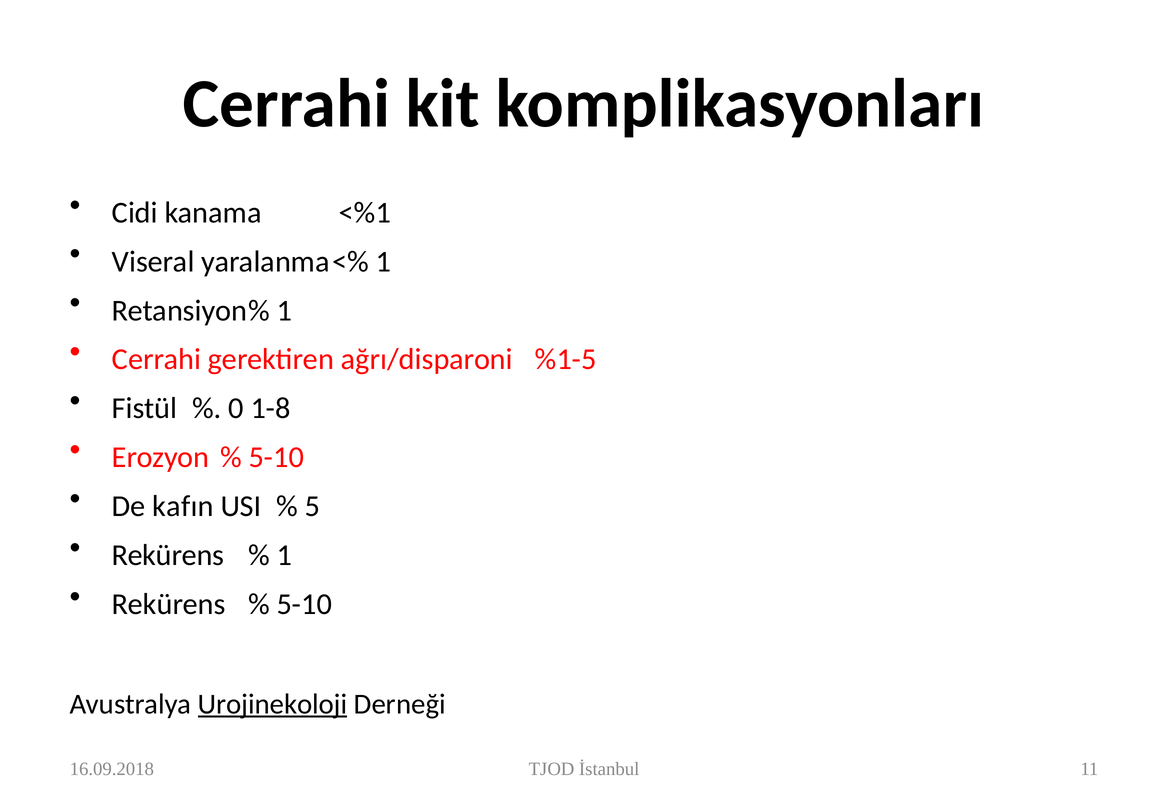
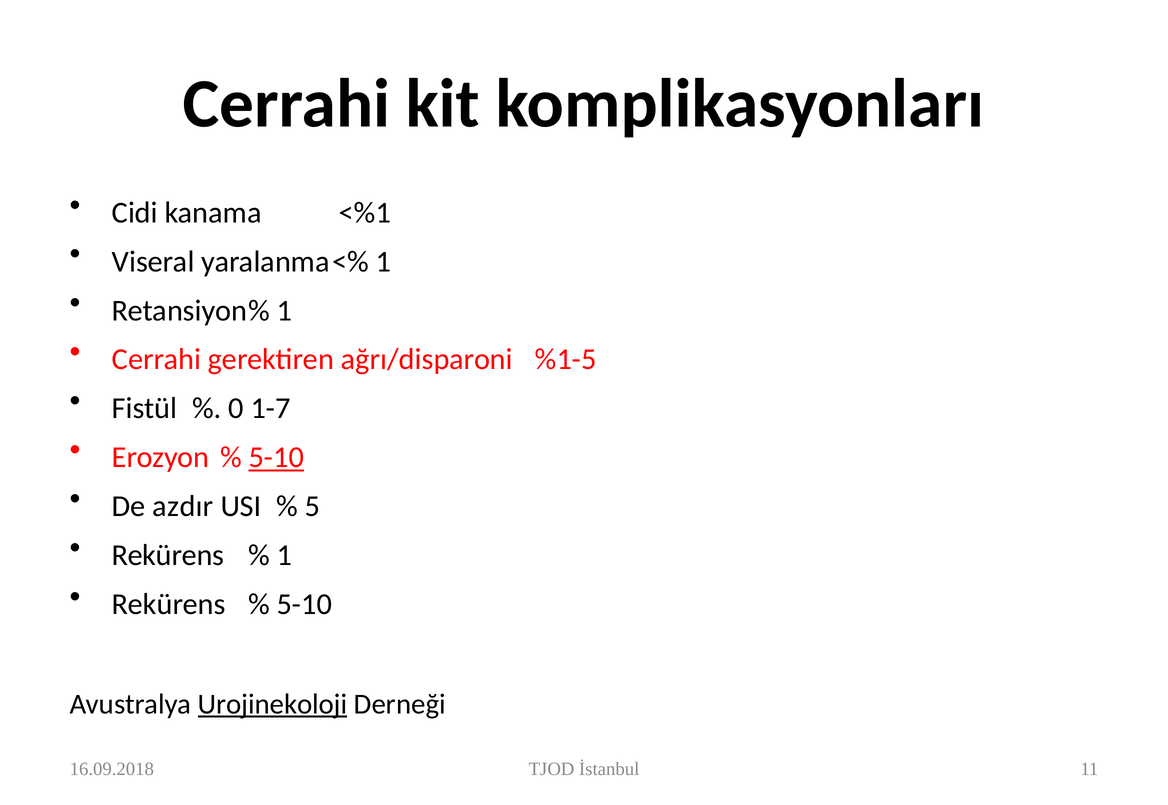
1-8: 1-8 -> 1-7
5-10 at (276, 458) underline: none -> present
kafın: kafın -> azdır
